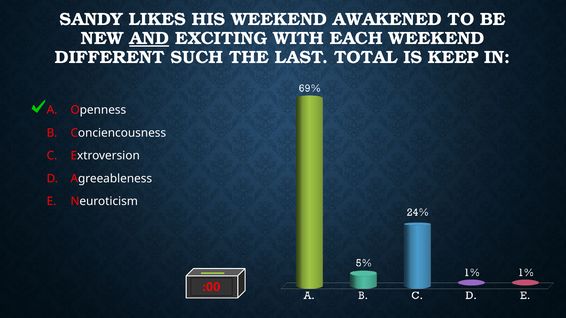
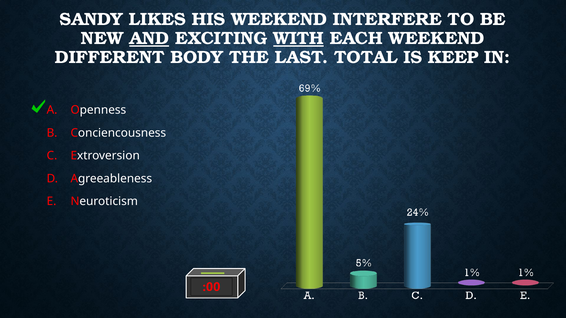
AWAKENED: AWAKENED -> INTERFERE
WITH underline: none -> present
SUCH: SUCH -> BODY
